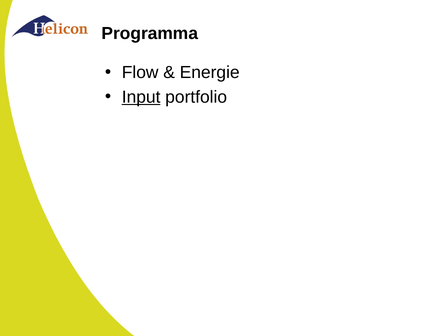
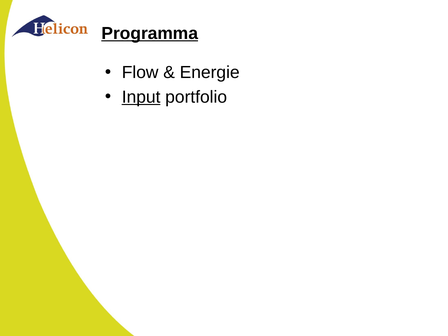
Programma underline: none -> present
